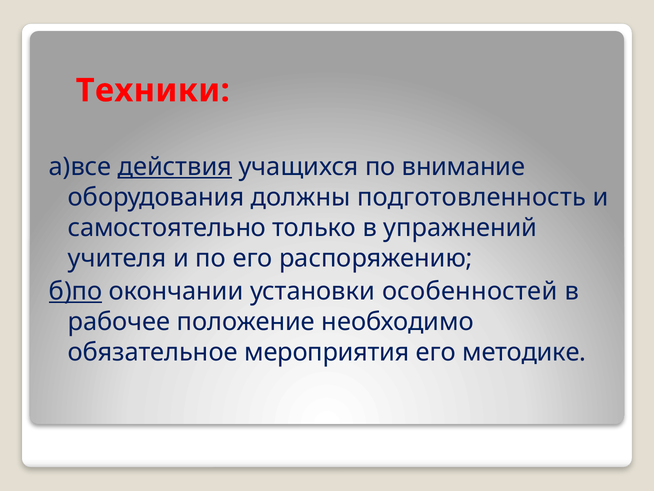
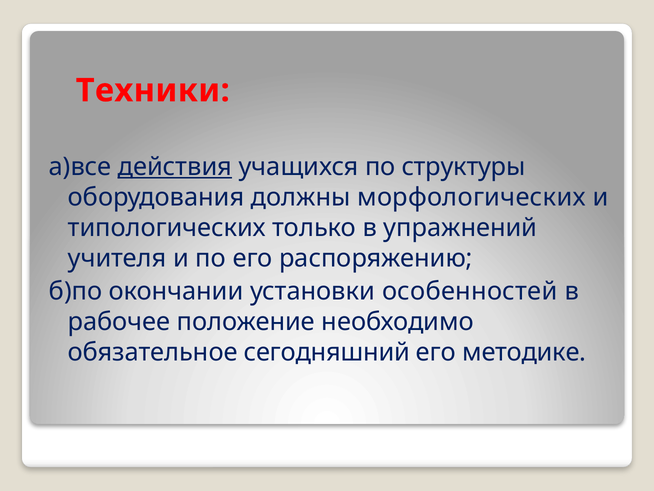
внимание: внимание -> структуры
подготовленность: подготовленность -> морфологических
самостоятельно: самостоятельно -> типологических
б)по underline: present -> none
мероприятия: мероприятия -> сегодняшний
